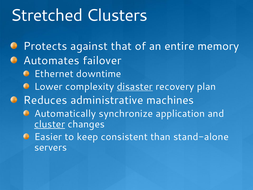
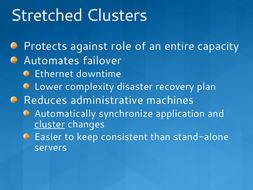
that: that -> role
memory: memory -> capacity
disaster underline: present -> none
